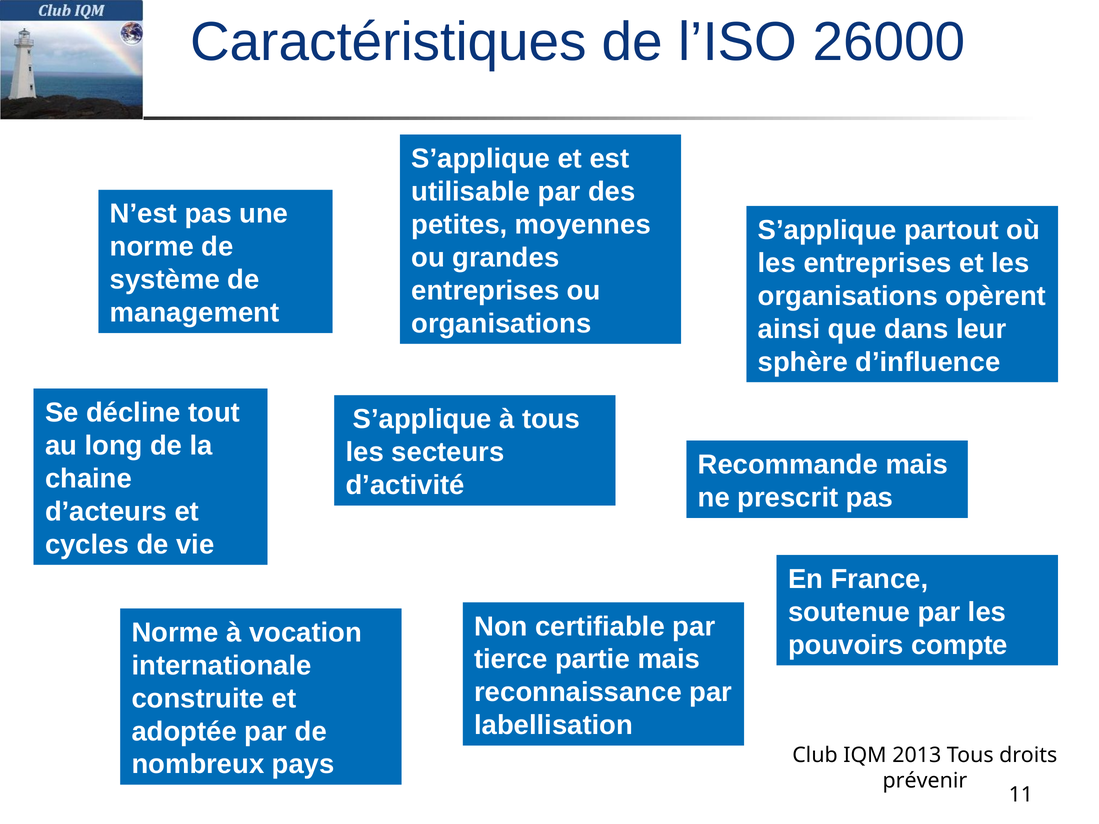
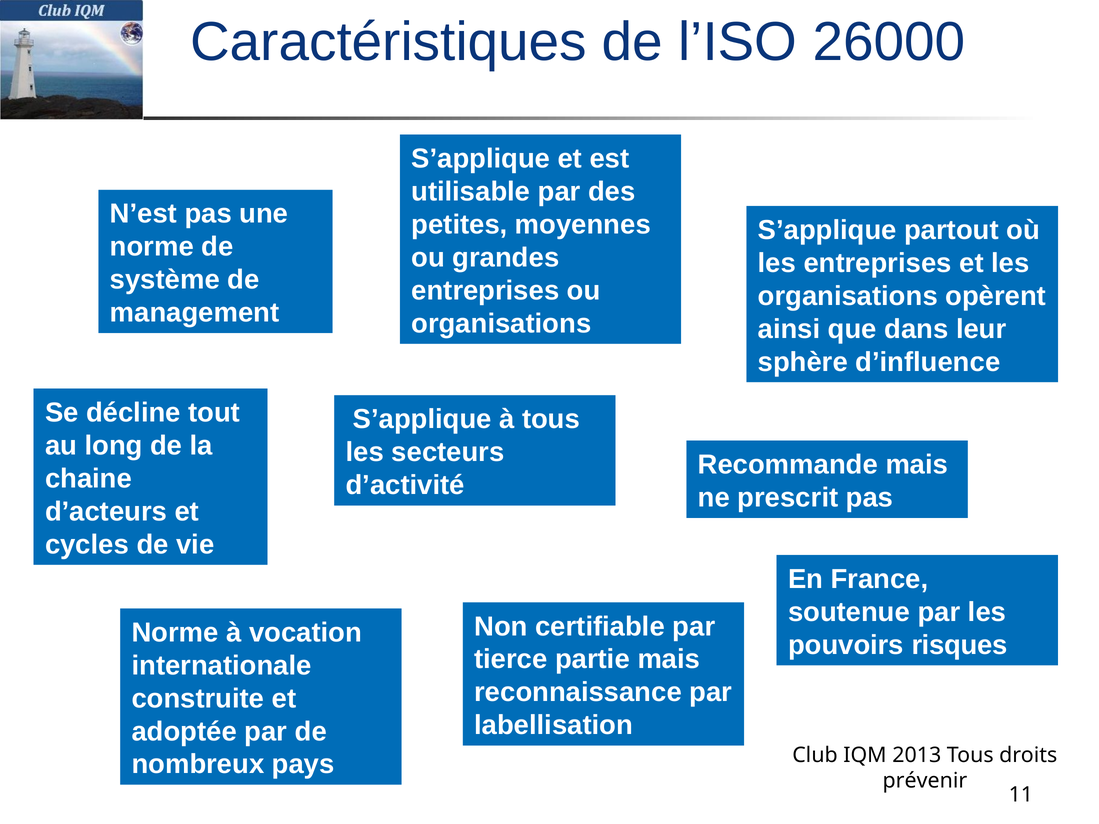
compte: compte -> risques
